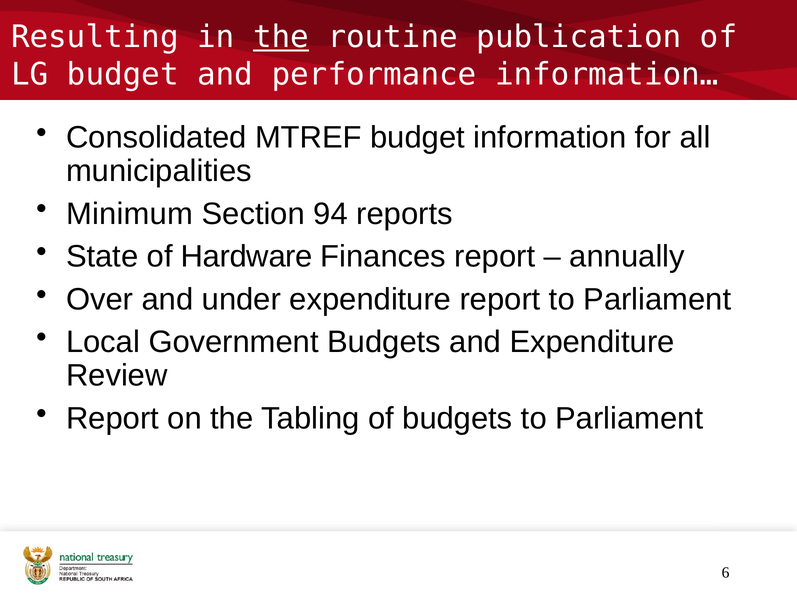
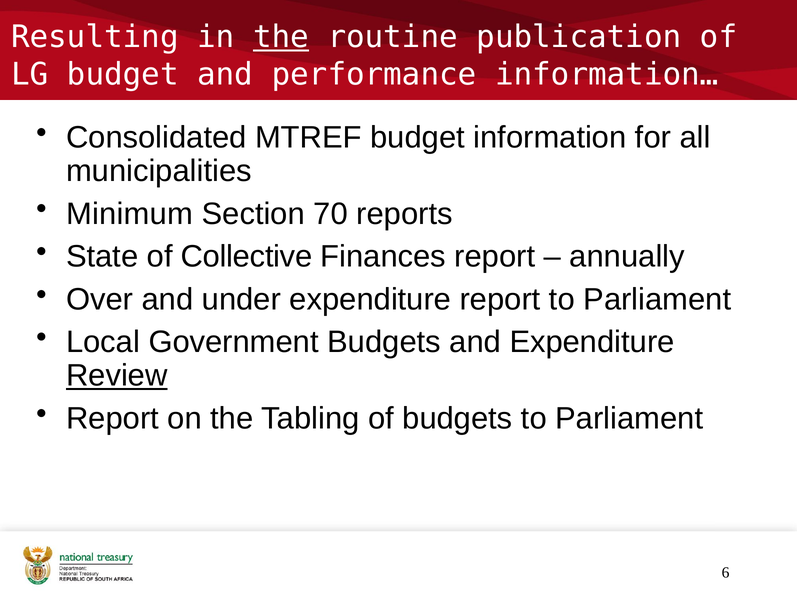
94: 94 -> 70
Hardware: Hardware -> Collective
Review underline: none -> present
